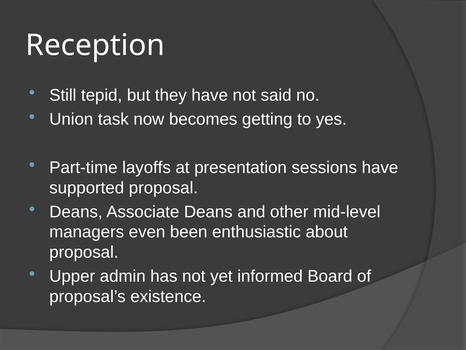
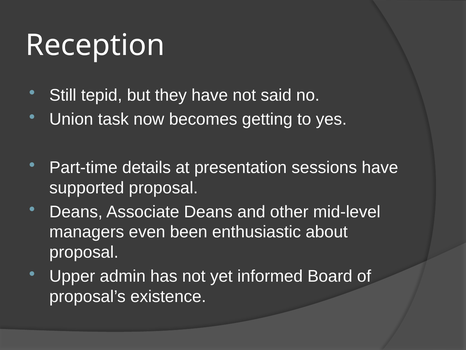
layoffs: layoffs -> details
